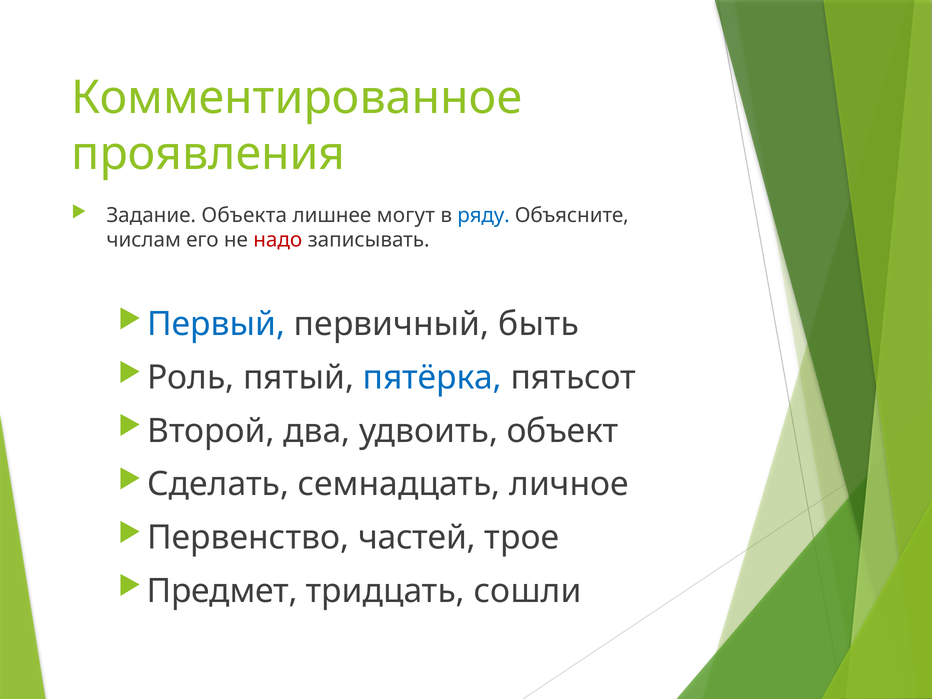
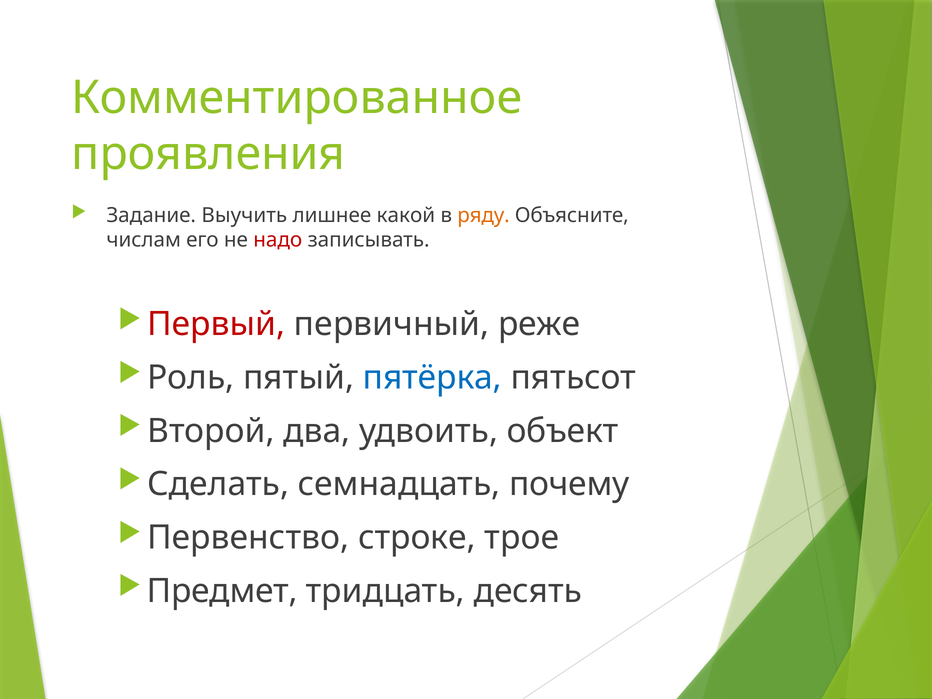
Объекта: Объекта -> Выучить
могут: могут -> какой
ряду colour: blue -> orange
Первый colour: blue -> red
быть: быть -> реже
личное: личное -> почему
частей: частей -> строке
сошли: сошли -> десять
